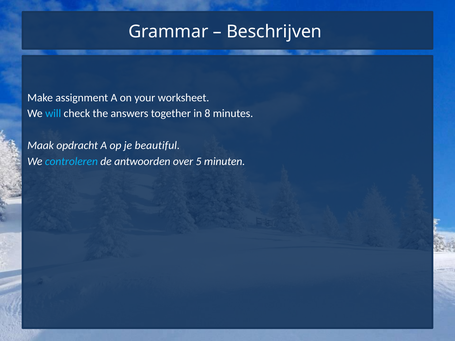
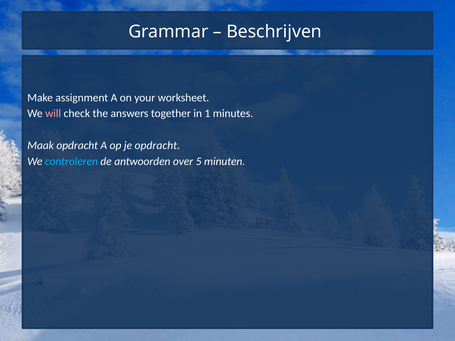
will colour: light blue -> pink
8: 8 -> 1
je beautiful: beautiful -> opdracht
